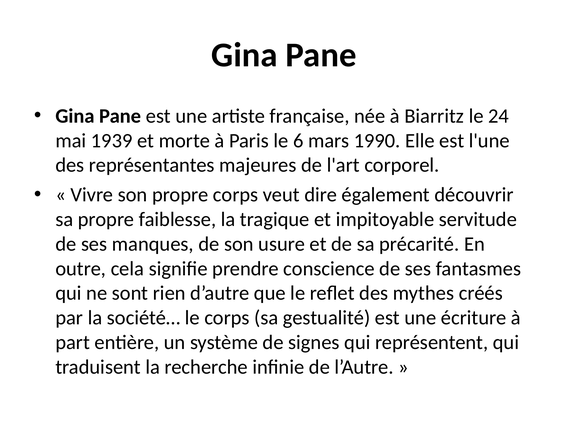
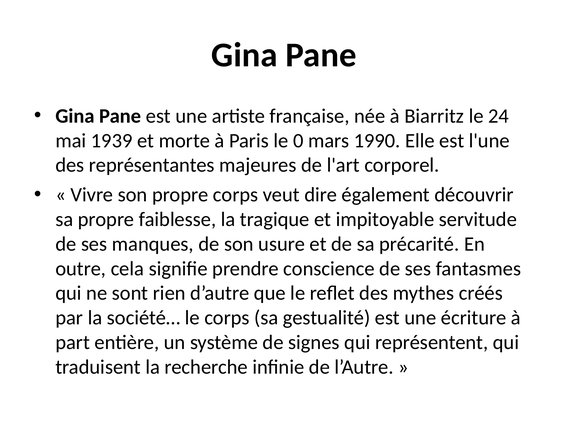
6: 6 -> 0
